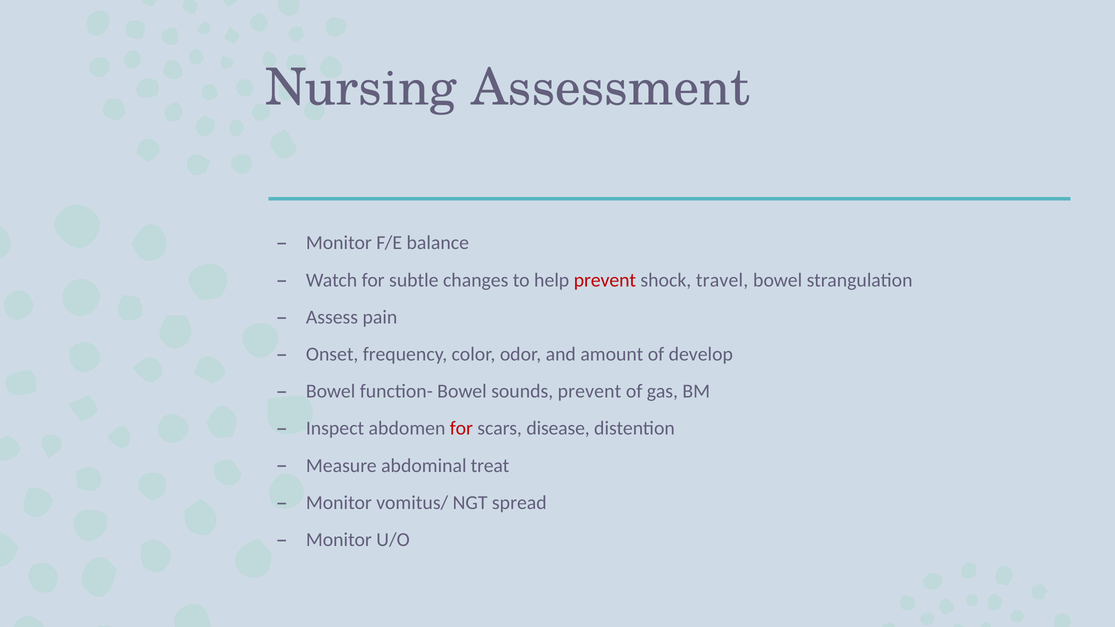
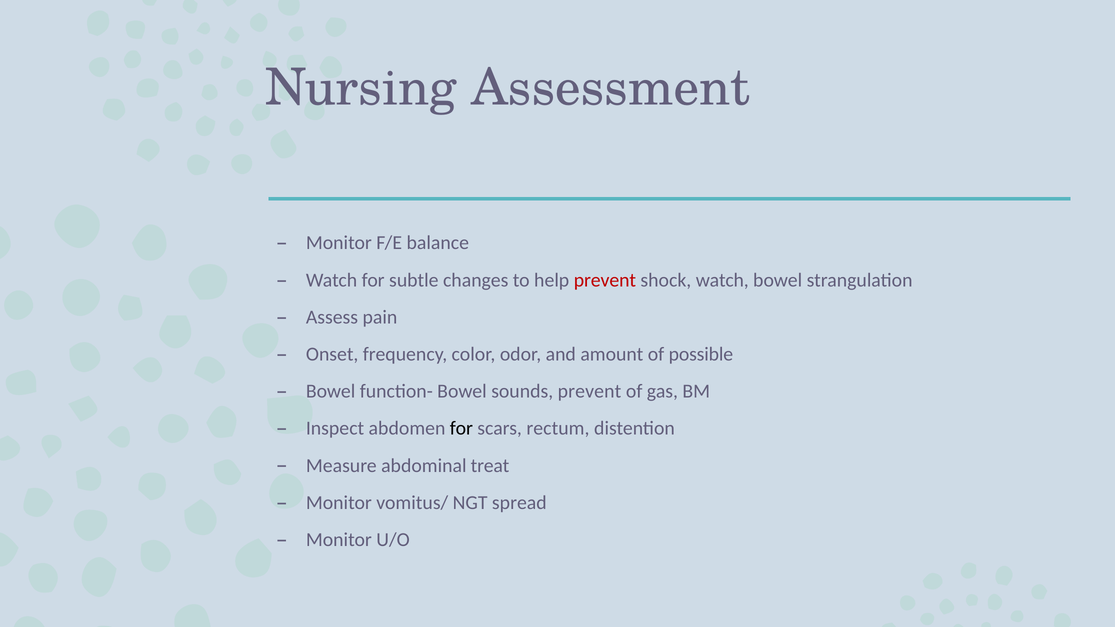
shock travel: travel -> watch
develop: develop -> possible
for at (461, 429) colour: red -> black
disease: disease -> rectum
